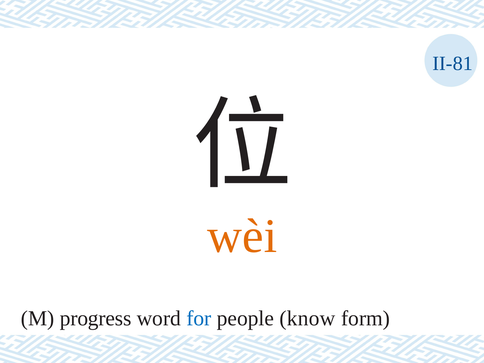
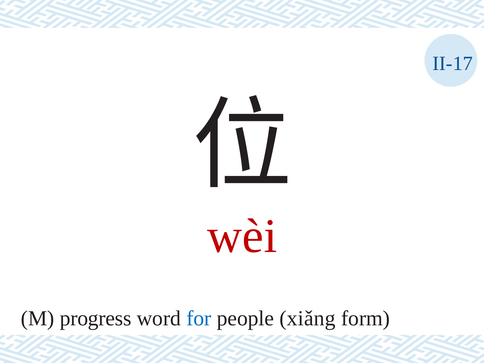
II-81: II-81 -> II-17
wèi colour: orange -> red
know: know -> xiǎng
